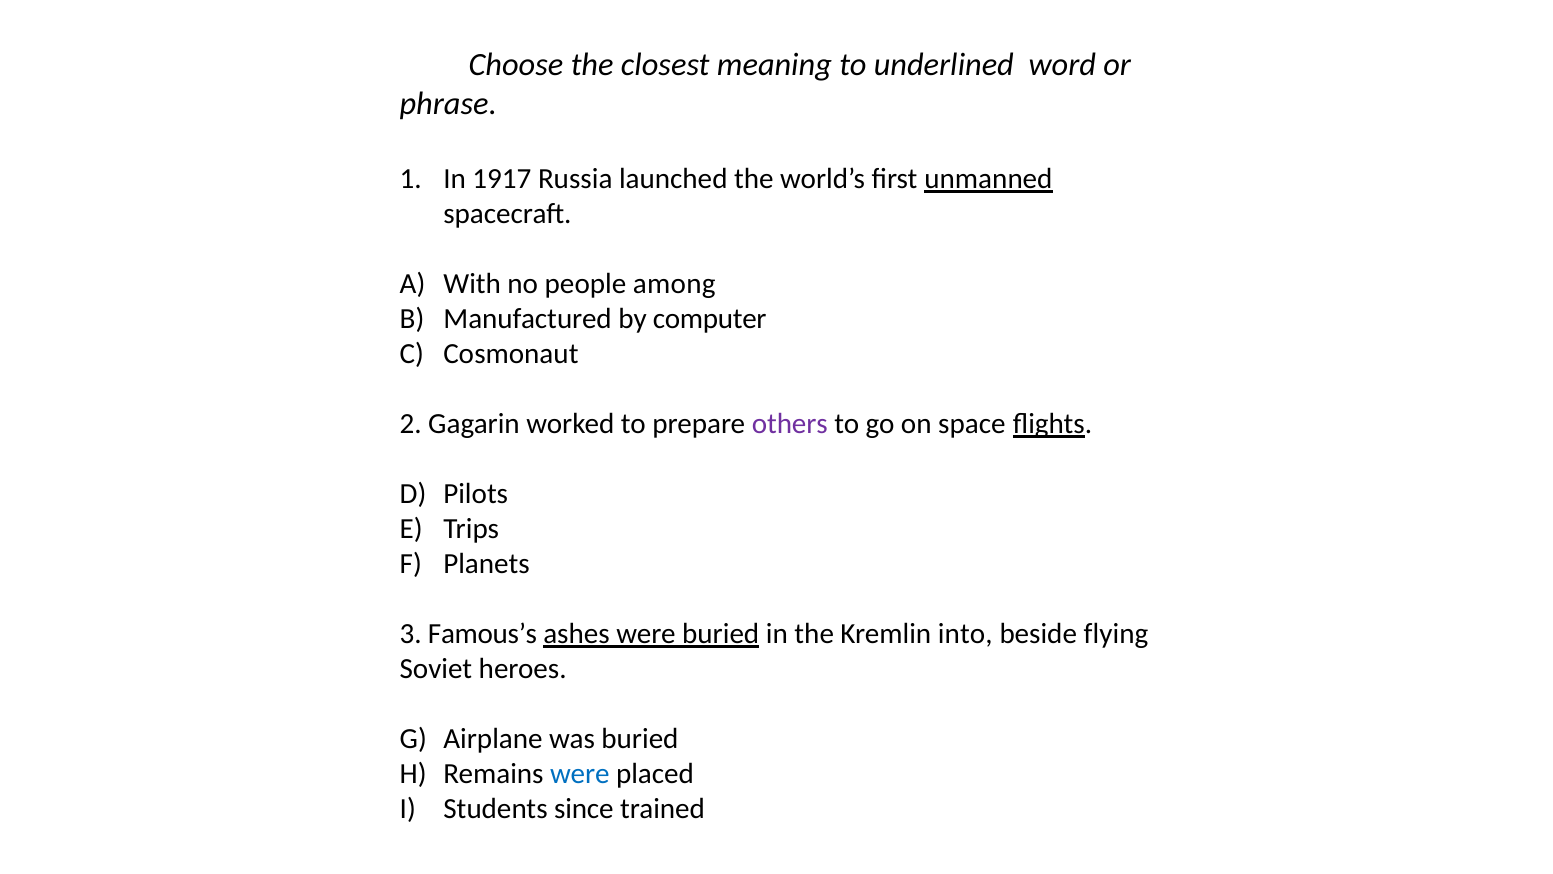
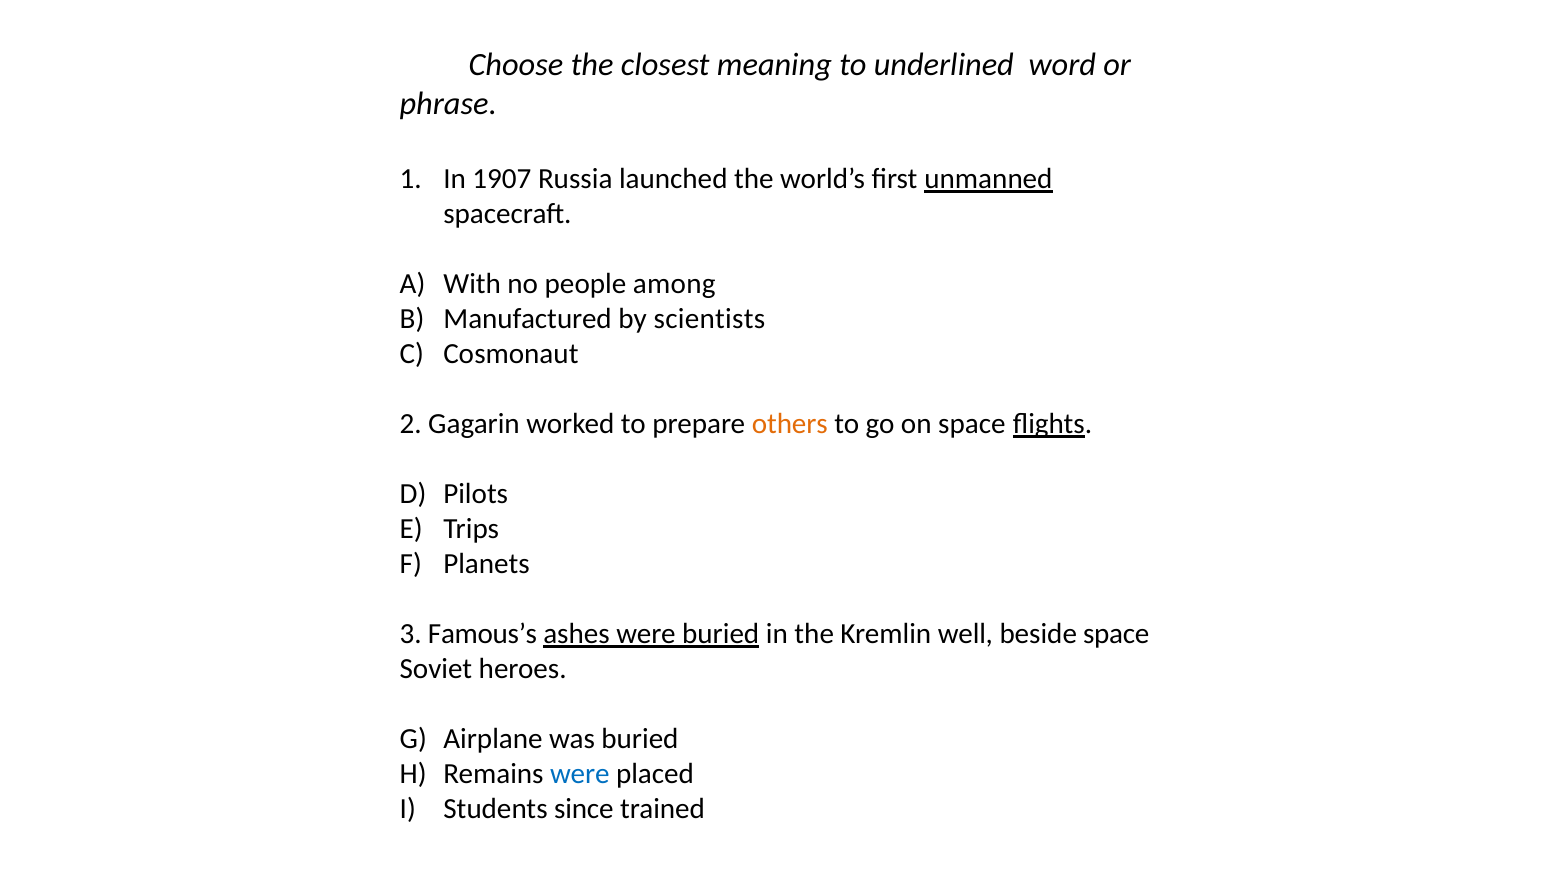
1917: 1917 -> 1907
computer: computer -> scientists
others colour: purple -> orange
into: into -> well
beside flying: flying -> space
